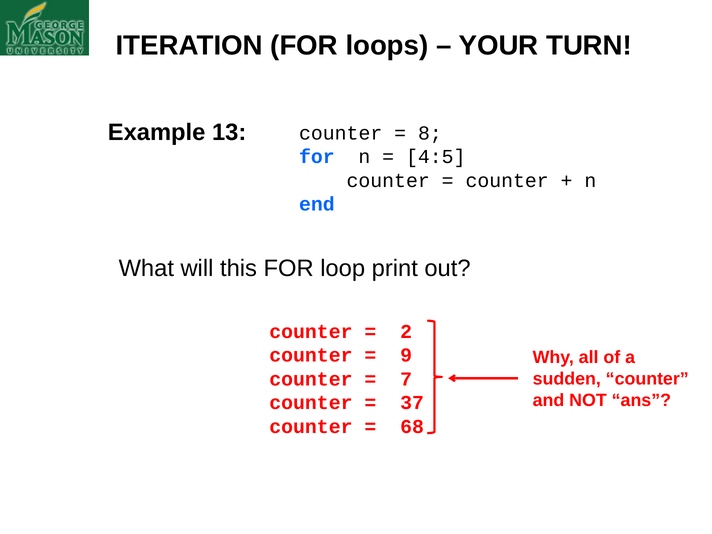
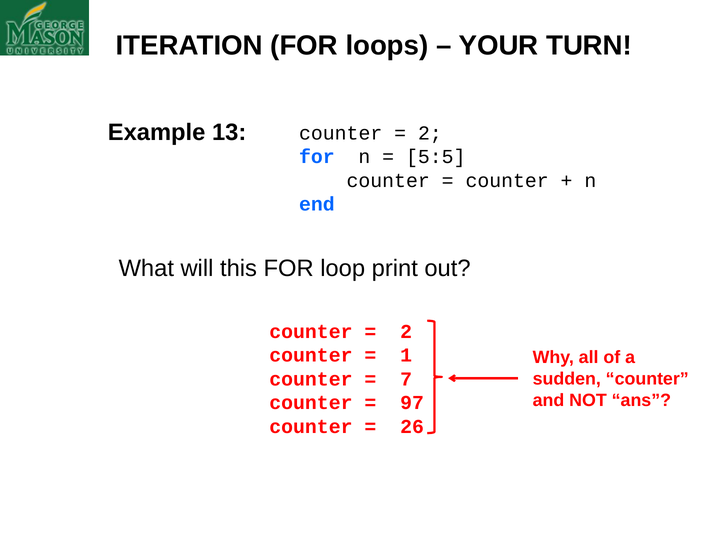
8 at (430, 133): 8 -> 2
4:5: 4:5 -> 5:5
9: 9 -> 1
37: 37 -> 97
68: 68 -> 26
